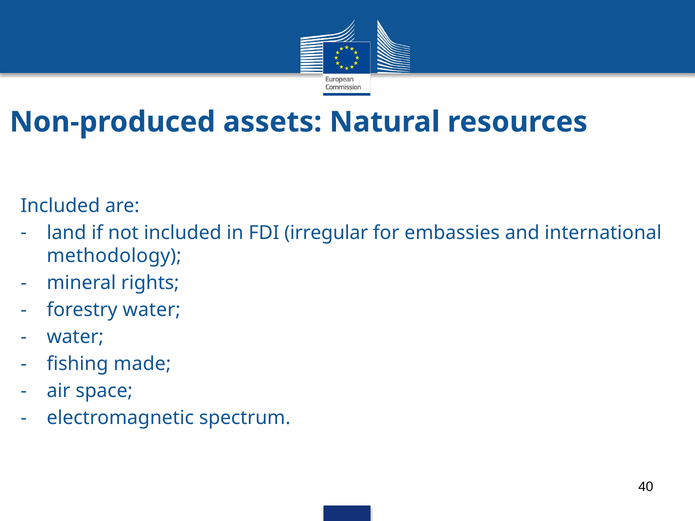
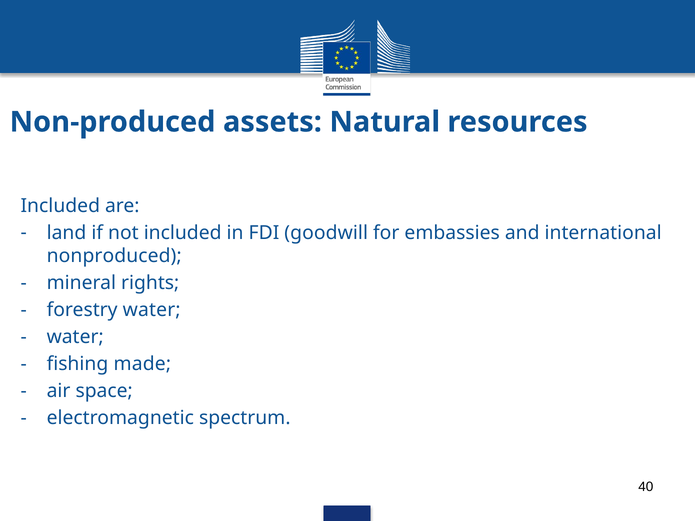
irregular: irregular -> goodwill
methodology: methodology -> nonproduced
